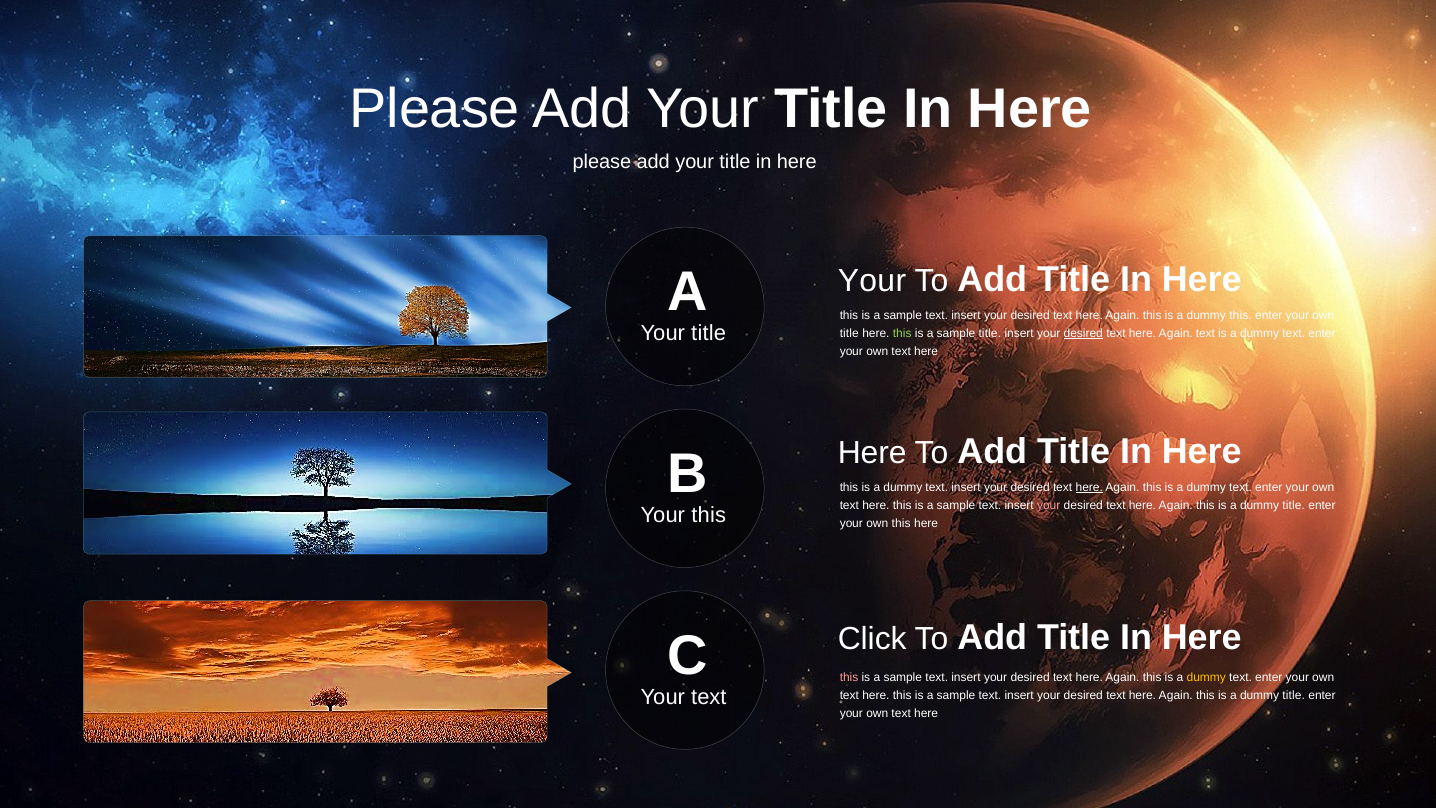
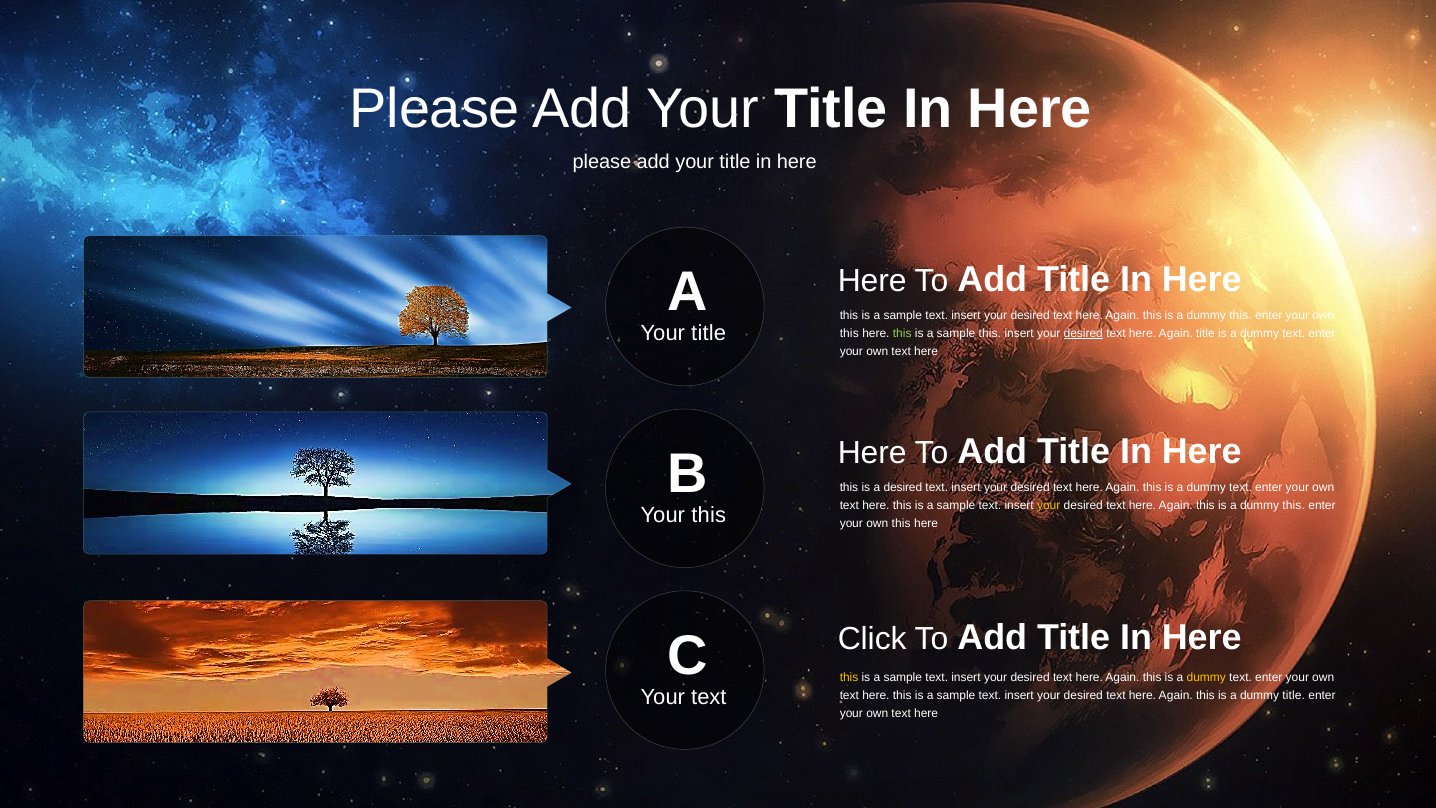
Your at (872, 280): Your -> Here
title at (849, 333): title -> this
sample title: title -> this
Again text: text -> title
dummy at (903, 487): dummy -> desired
here at (1089, 487) underline: present -> none
your at (1049, 505) colour: pink -> yellow
title at (1294, 505): title -> this
this at (849, 677) colour: pink -> yellow
